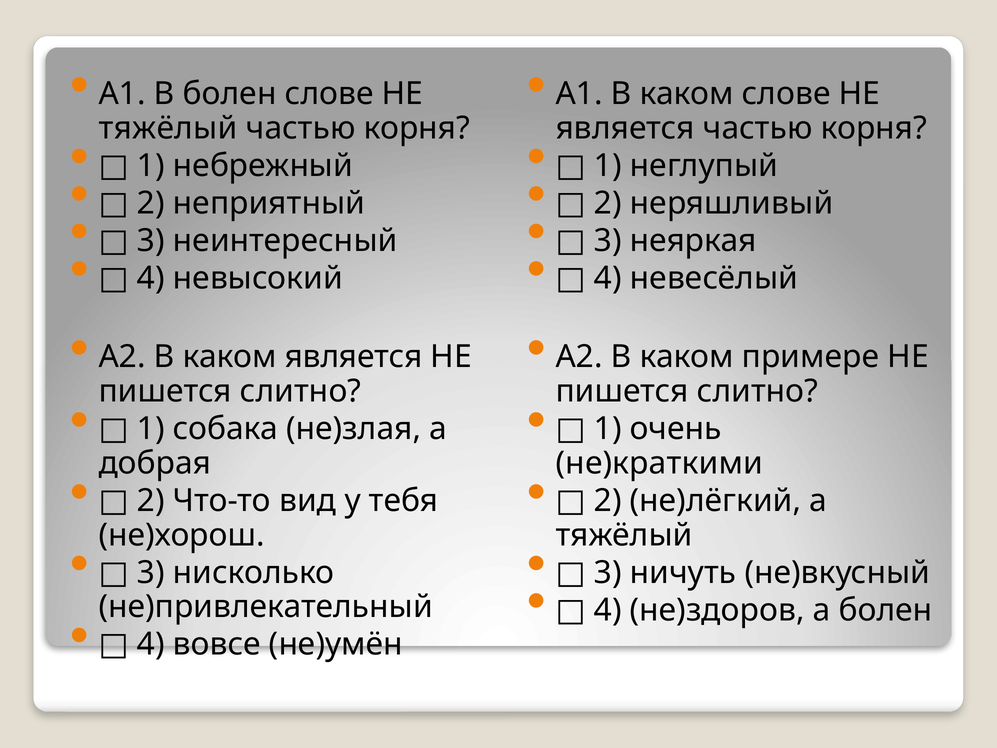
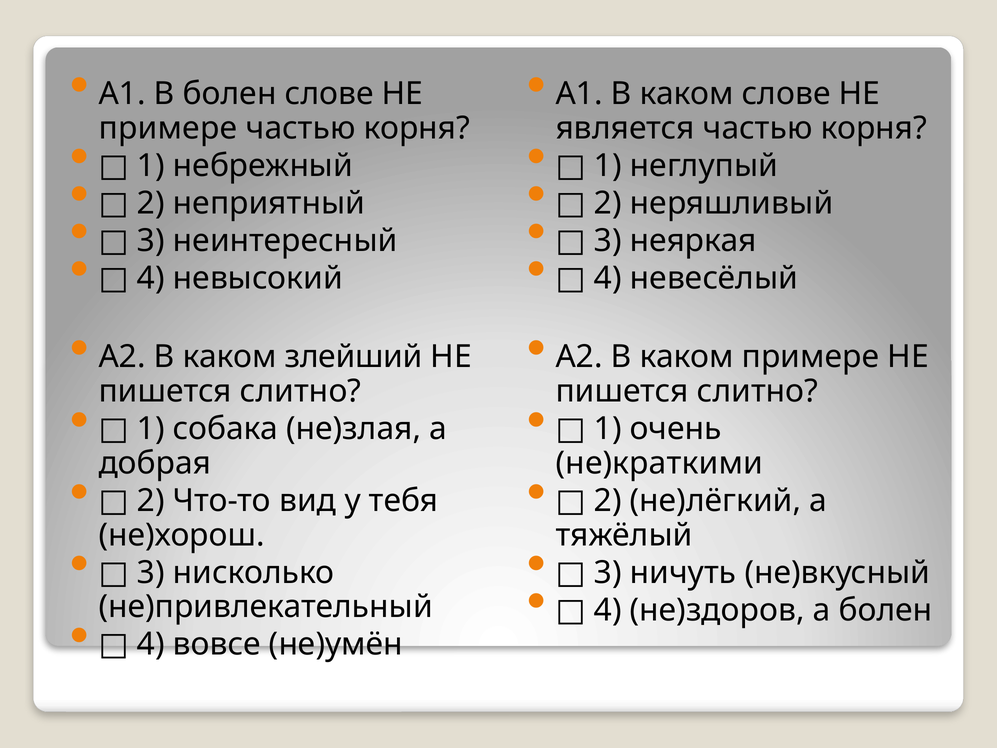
тяжёлый at (168, 128): тяжёлый -> примере
каком является: является -> злейший
